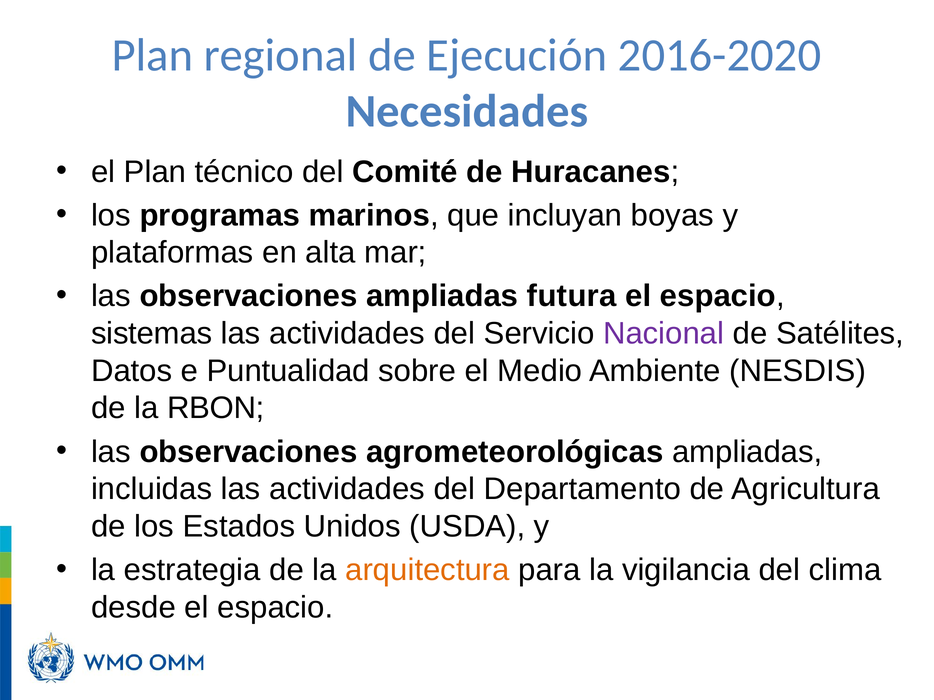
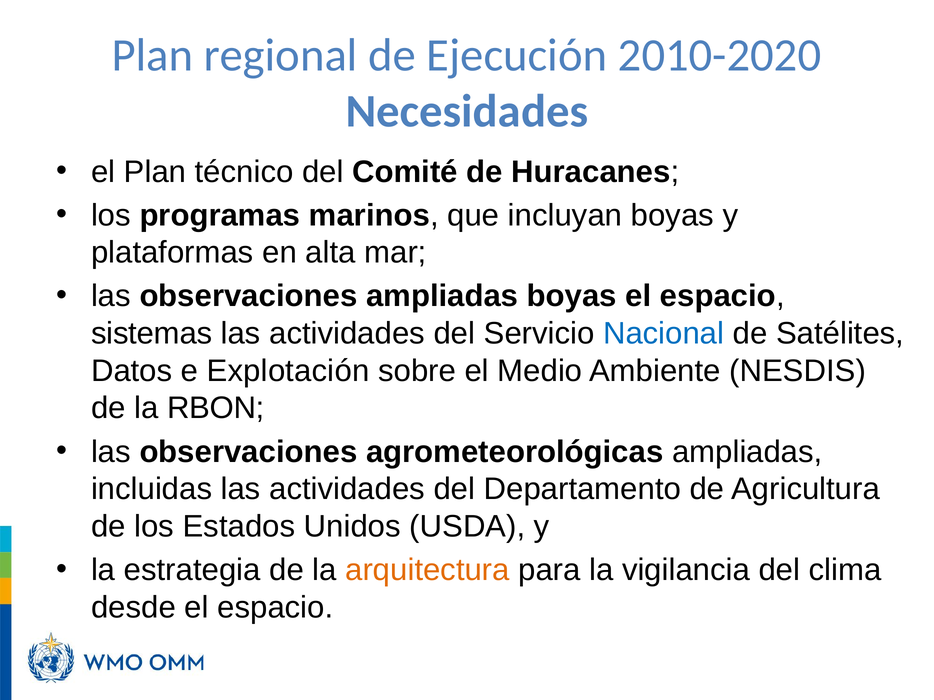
2016-2020: 2016-2020 -> 2010-2020
ampliadas futura: futura -> boyas
Nacional colour: purple -> blue
Puntualidad: Puntualidad -> Explotación
